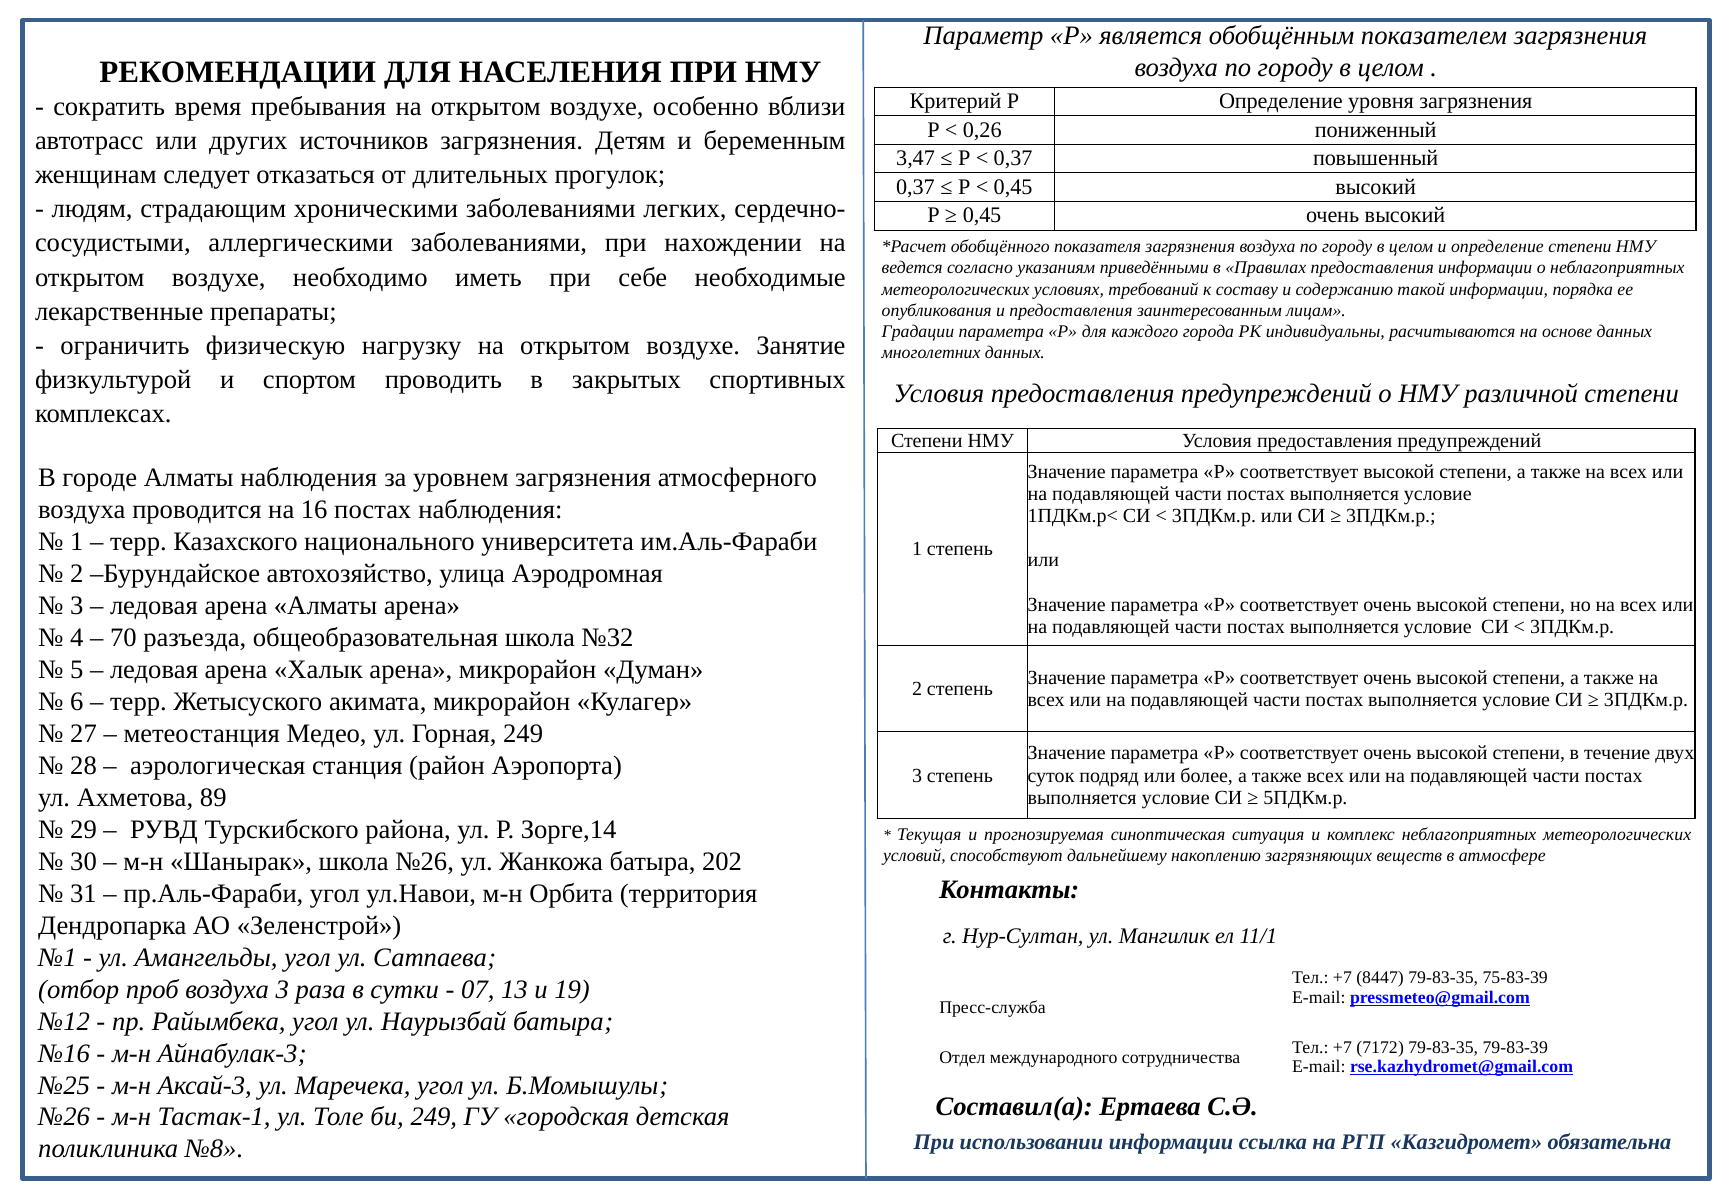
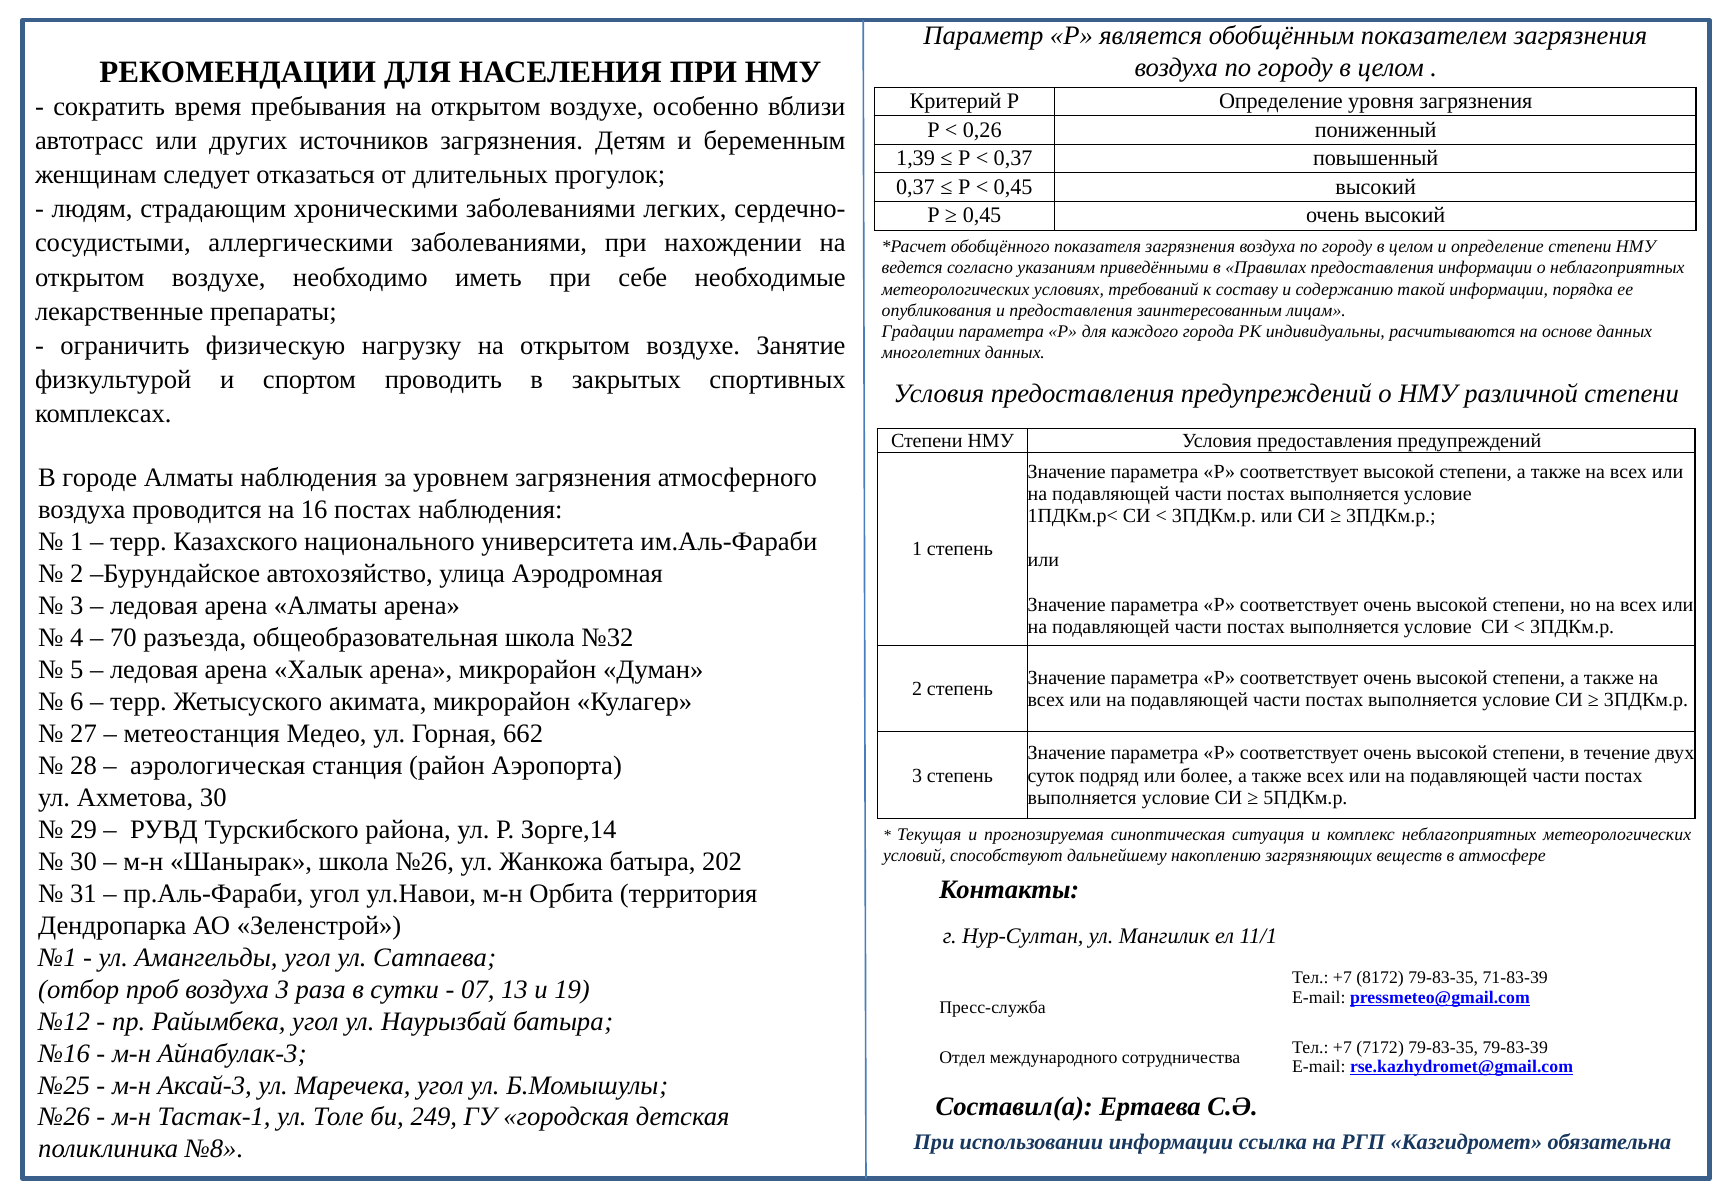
3,47: 3,47 -> 1,39
Горная 249: 249 -> 662
Ахметова 89: 89 -> 30
8447: 8447 -> 8172
75-83-39: 75-83-39 -> 71-83-39
